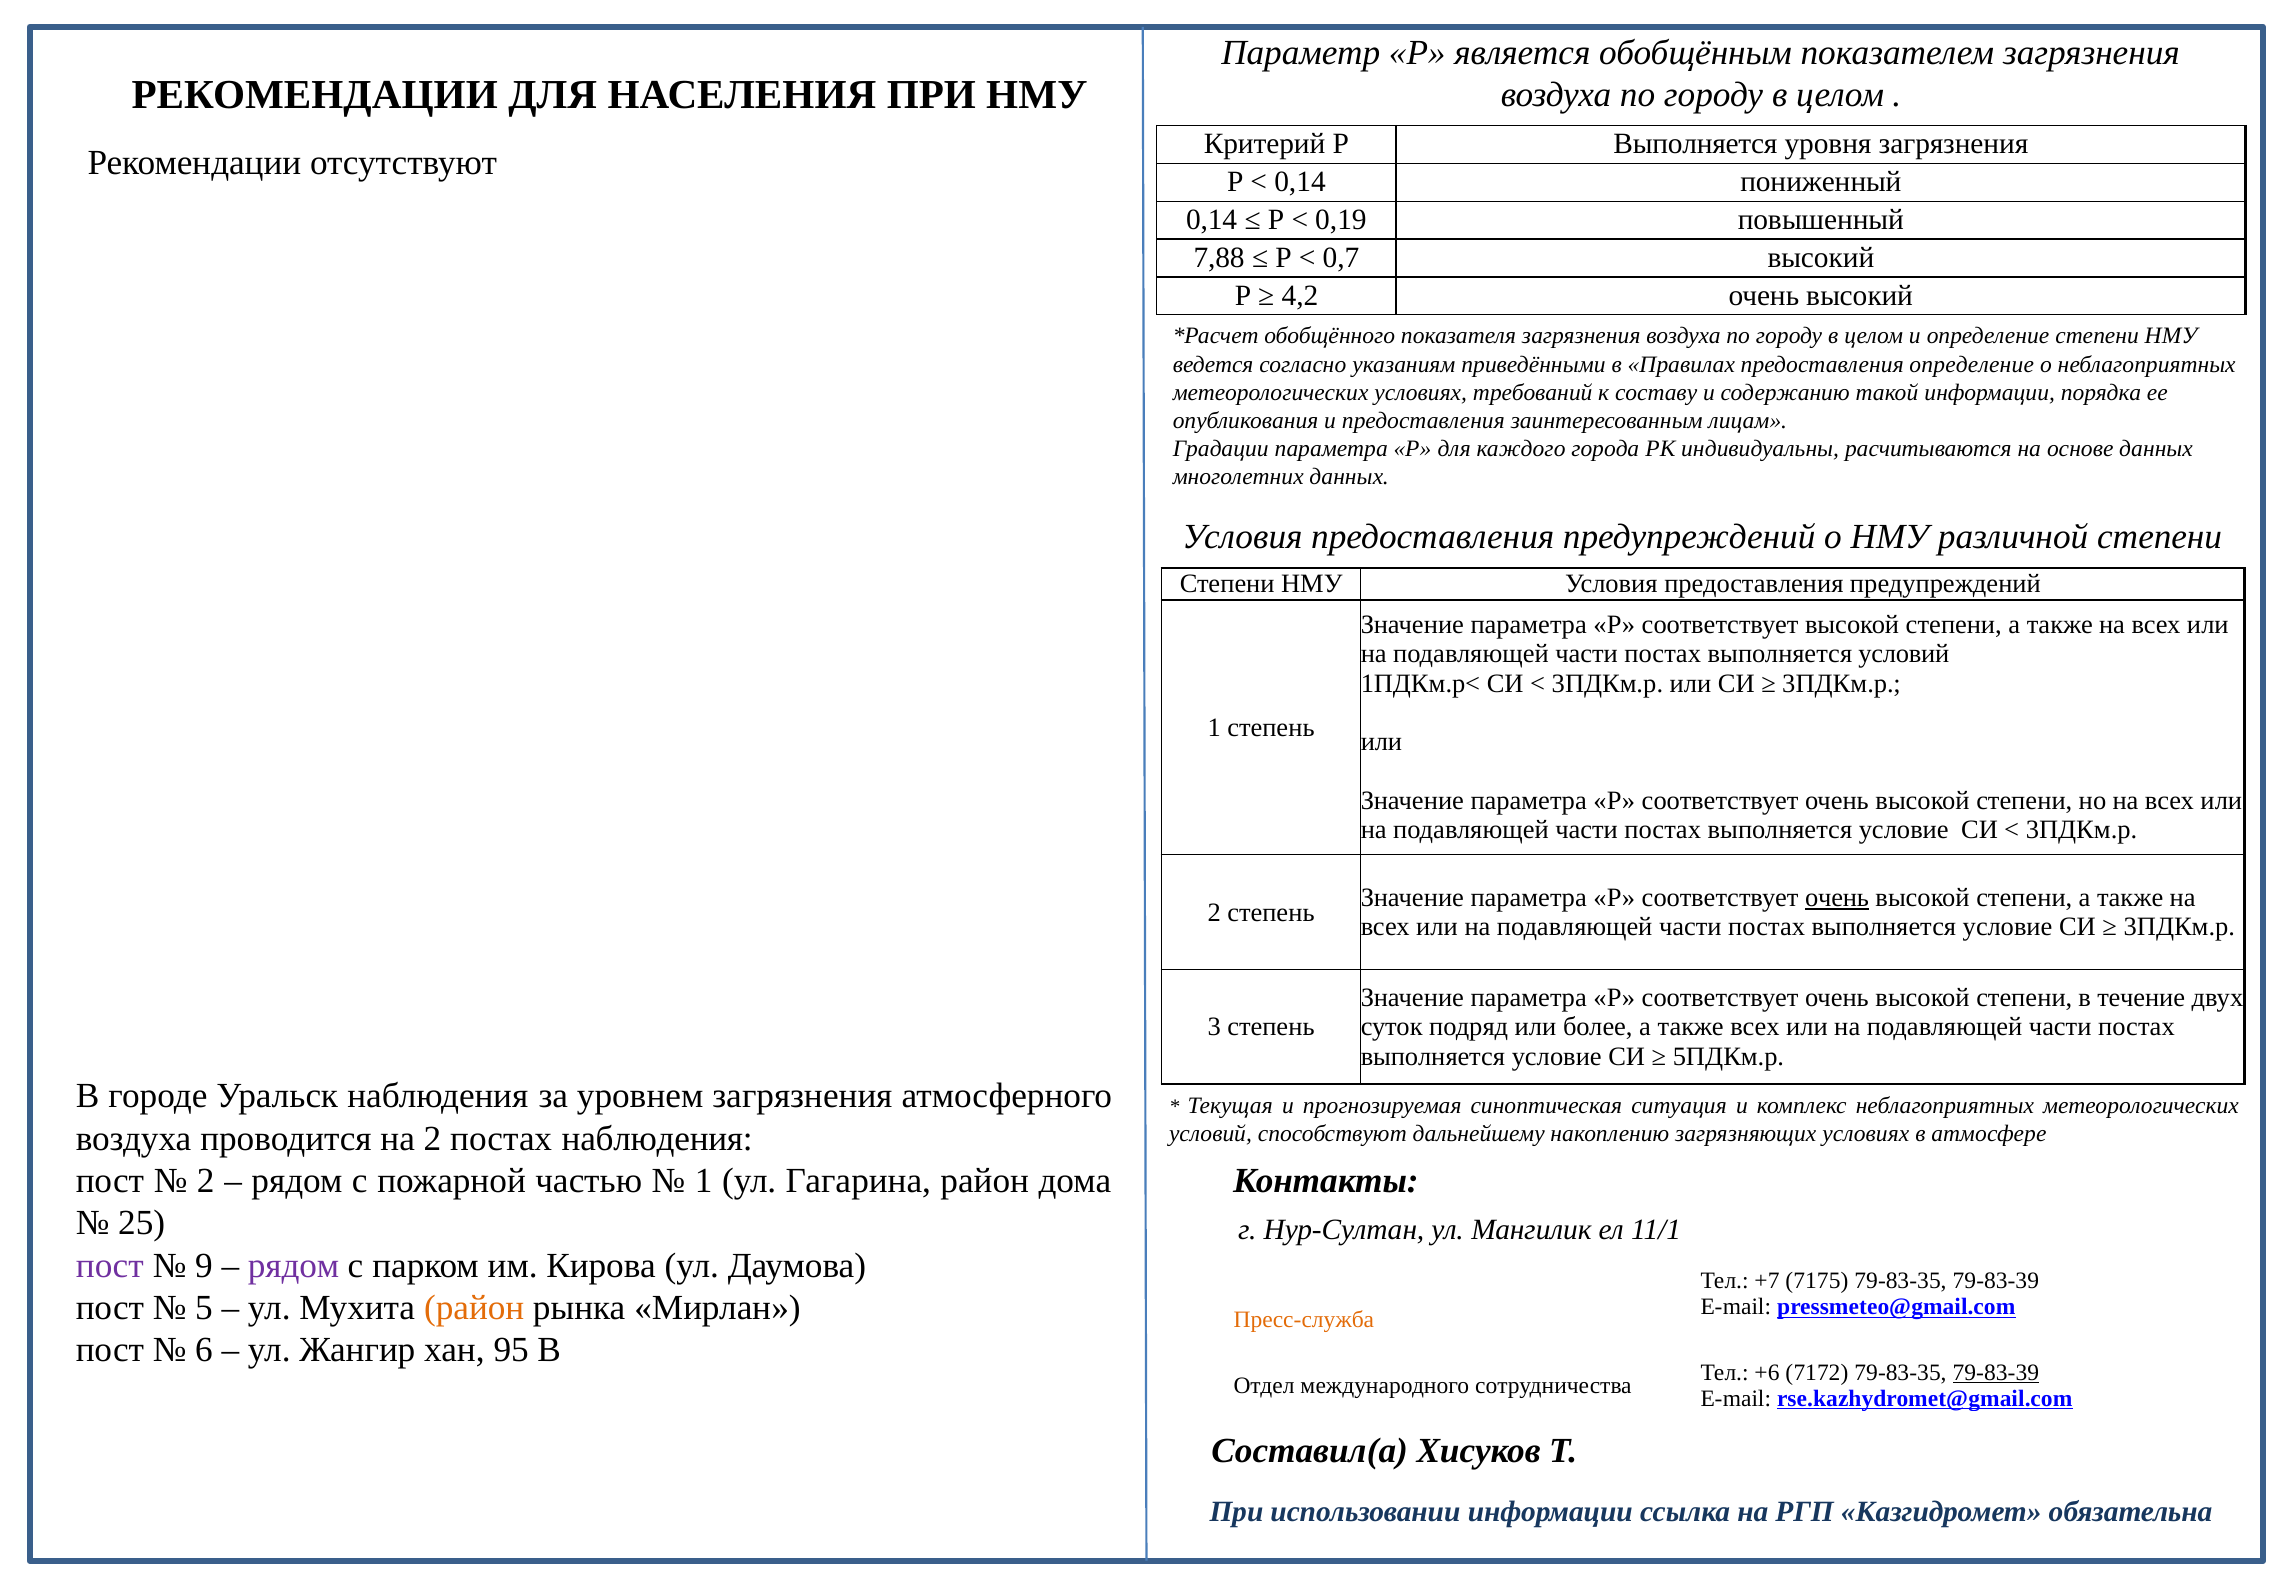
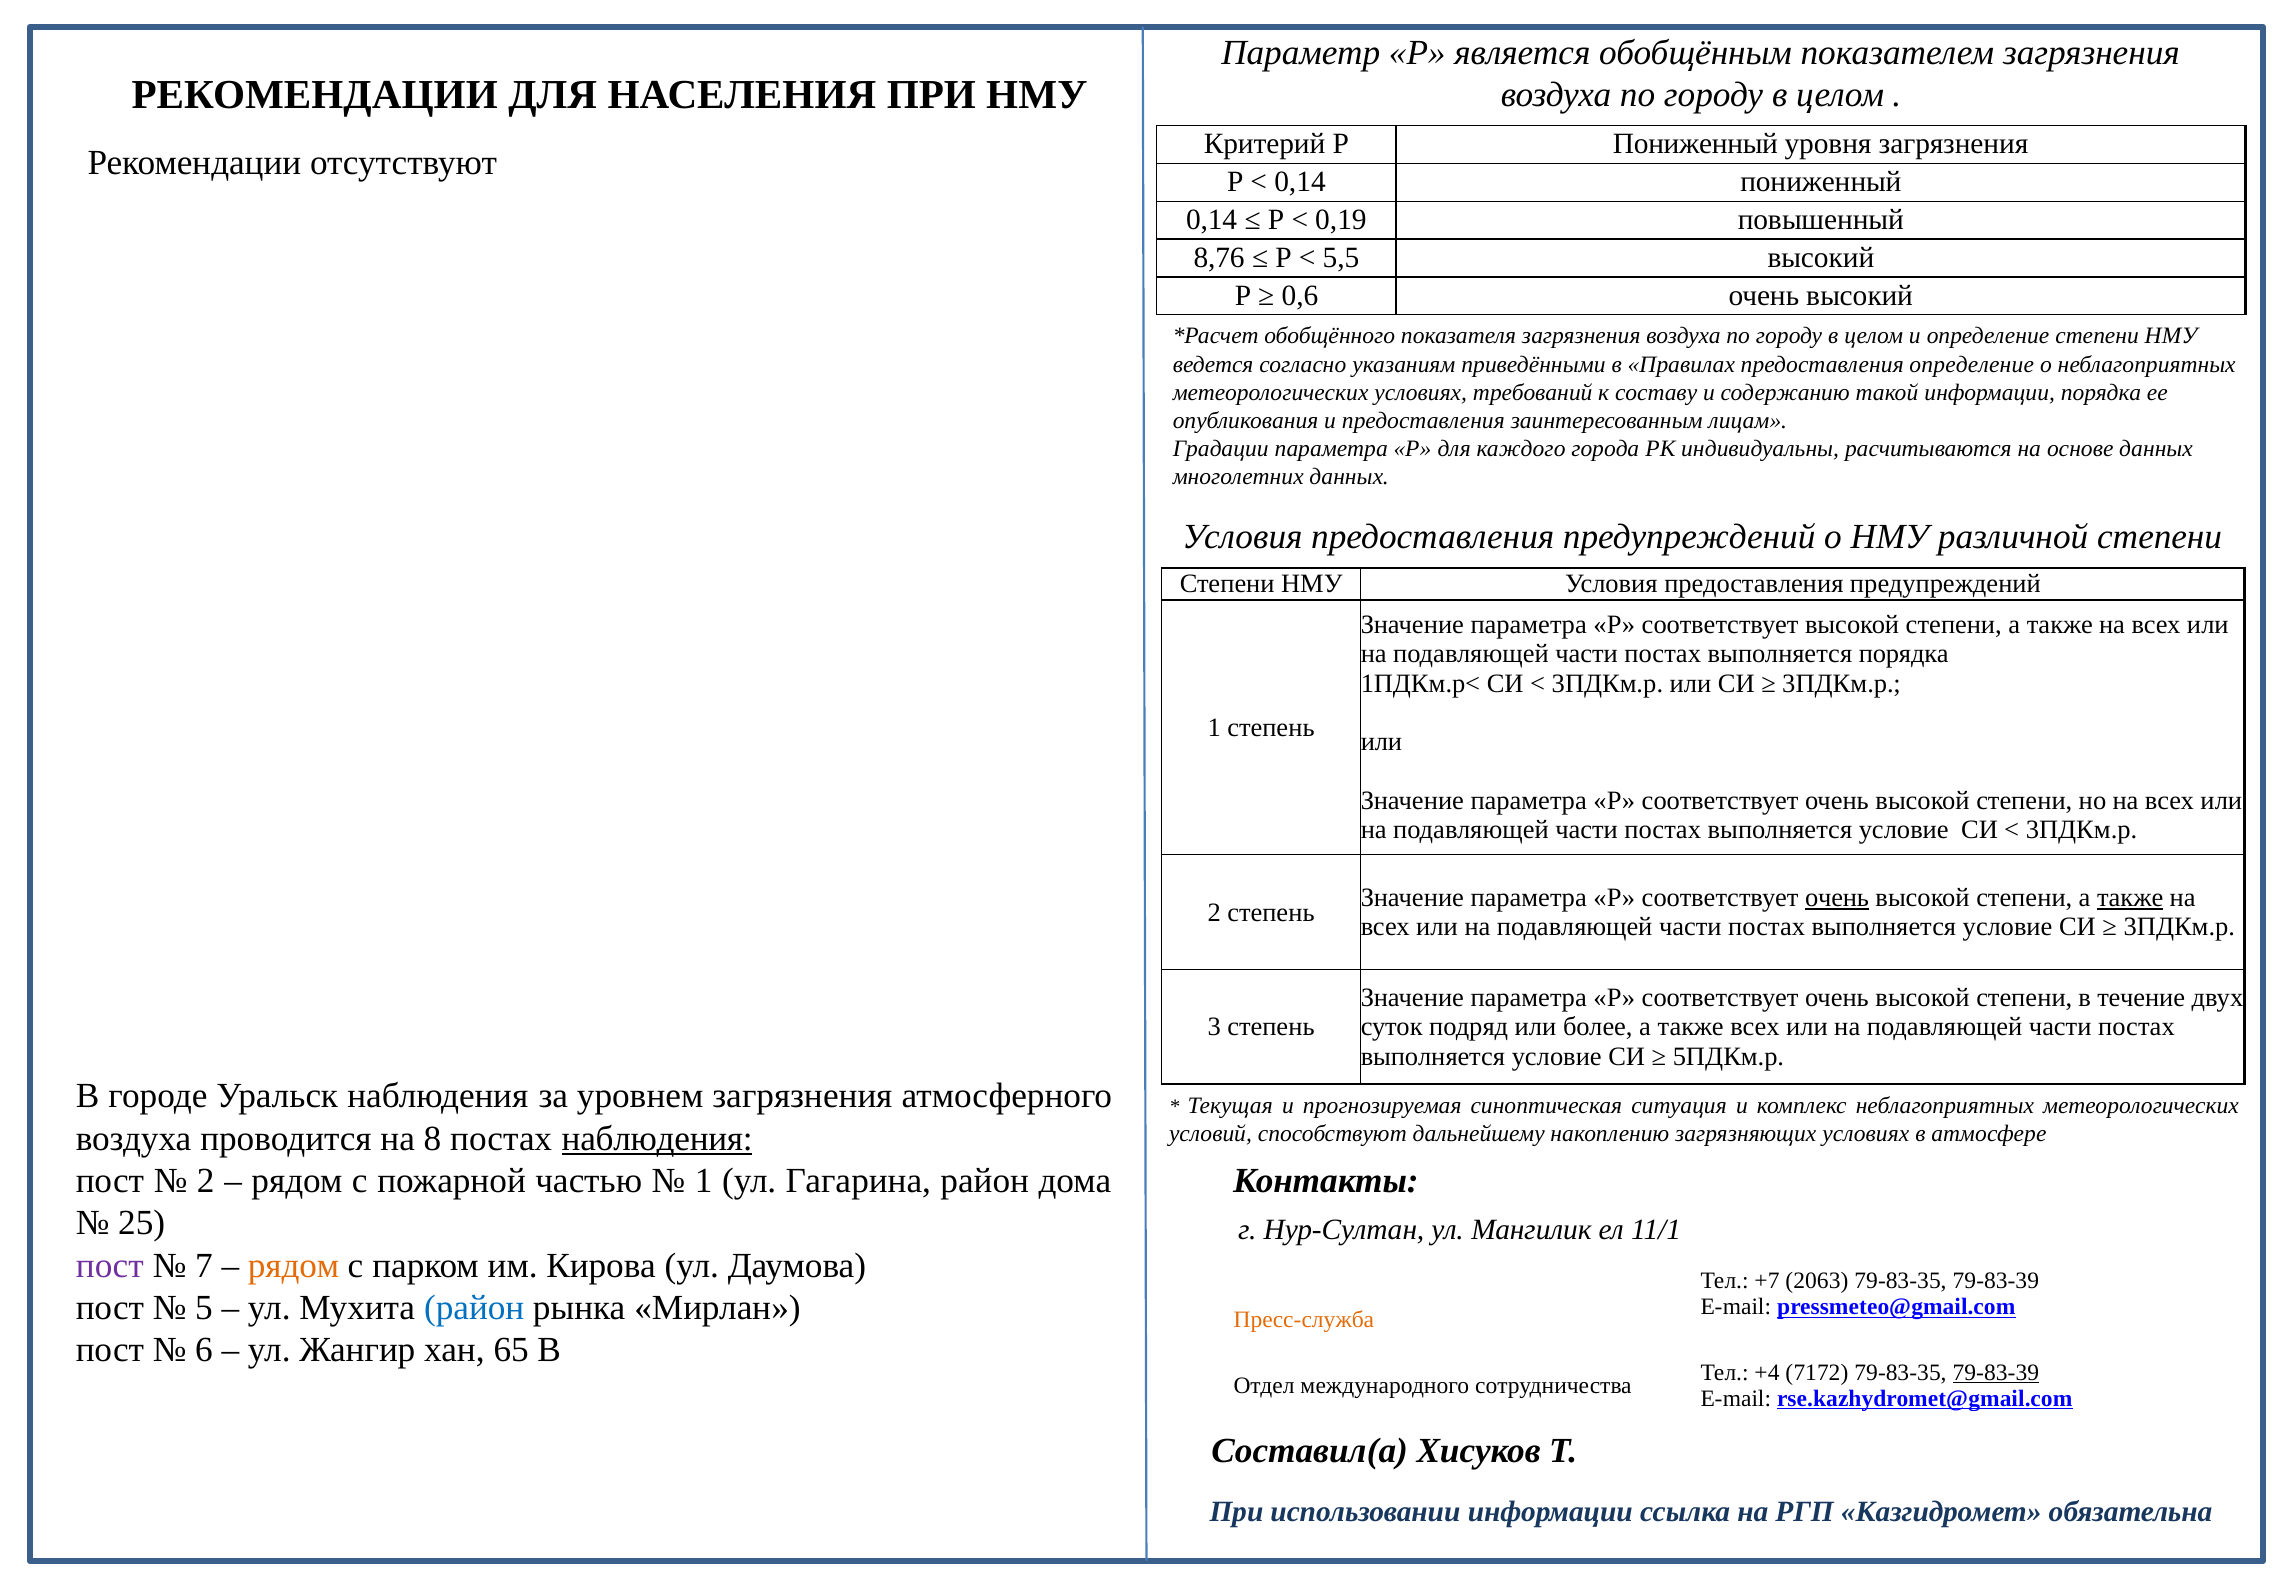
Р Выполняется: Выполняется -> Пониженный
7,88: 7,88 -> 8,76
0,7: 0,7 -> 5,5
4,2: 4,2 -> 0,6
выполняется условий: условий -> порядка
также at (2130, 897) underline: none -> present
на 2: 2 -> 8
наблюдения at (657, 1138) underline: none -> present
9: 9 -> 7
рядом at (294, 1265) colour: purple -> orange
7175: 7175 -> 2063
район at (474, 1307) colour: orange -> blue
95: 95 -> 65
+6: +6 -> +4
